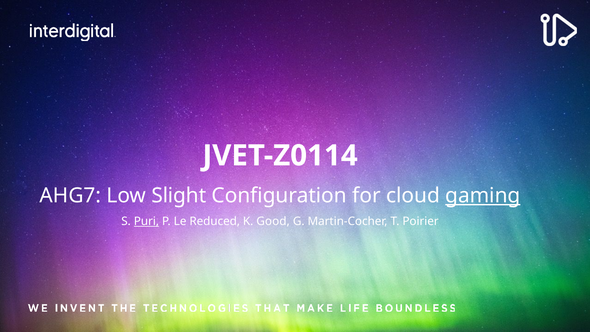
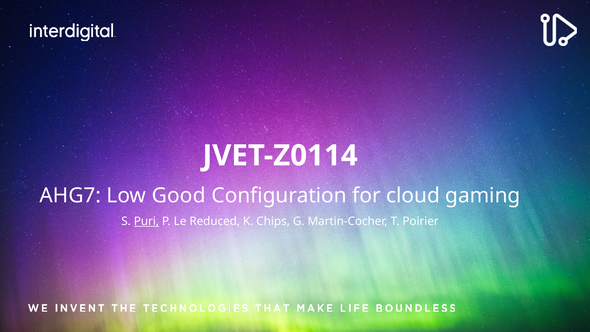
Slight: Slight -> Good
gaming underline: present -> none
Good: Good -> Chips
